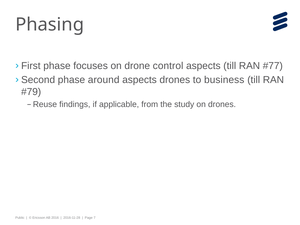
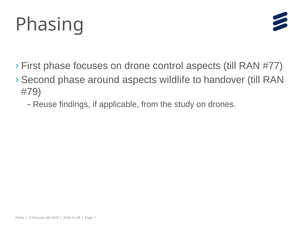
aspects drones: drones -> wildlife
business: business -> handover
